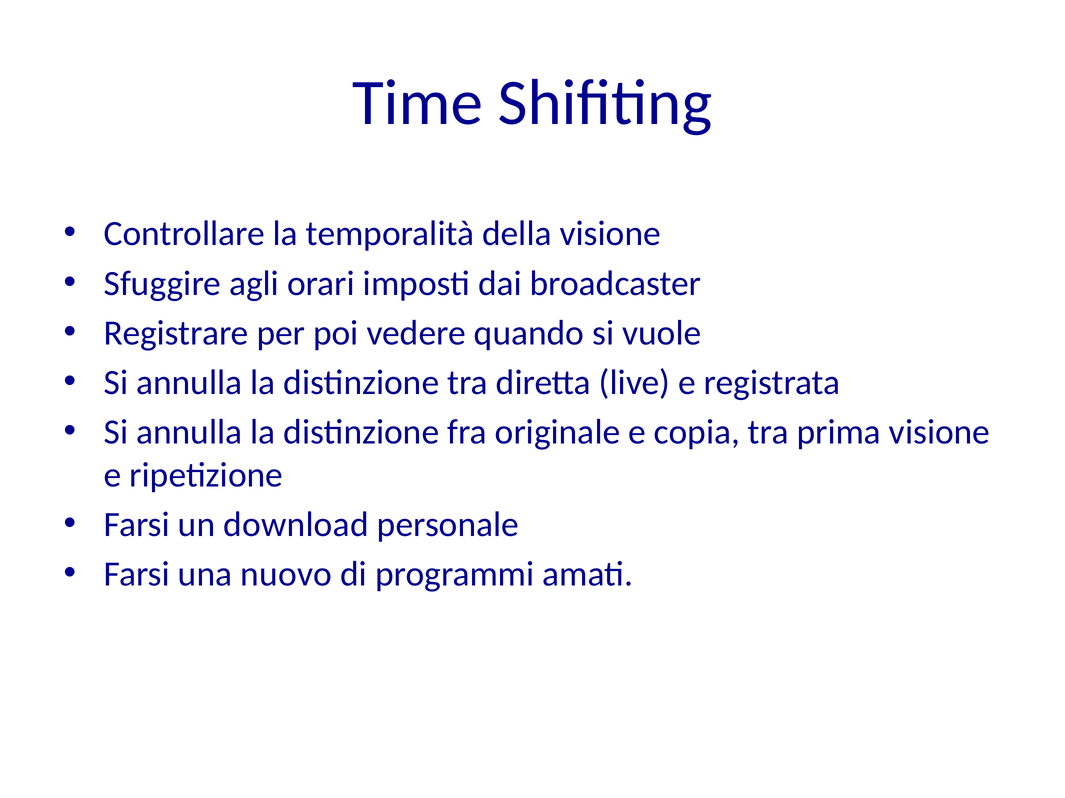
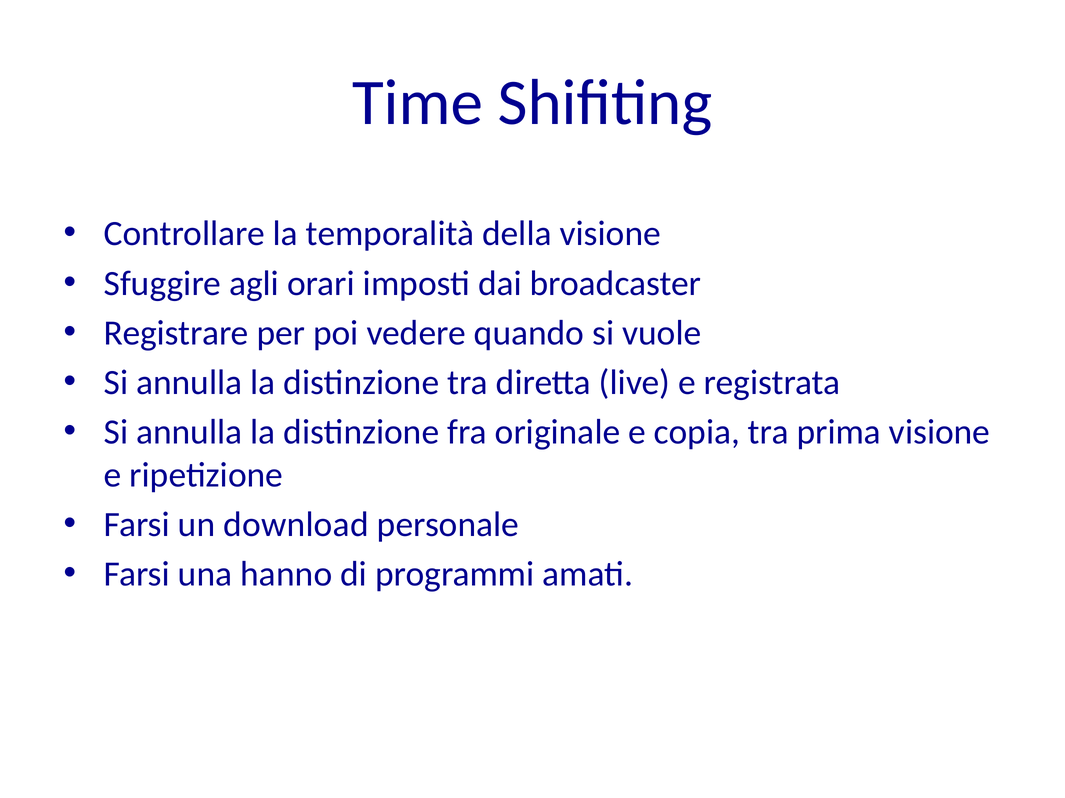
nuovo: nuovo -> hanno
